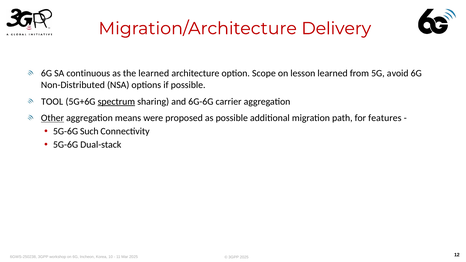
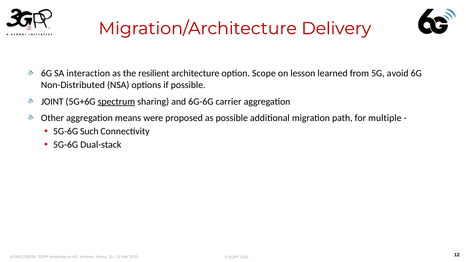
continuous: continuous -> interaction
the learned: learned -> resilient
TOOL: TOOL -> JOINT
Other underline: present -> none
features: features -> multiple
